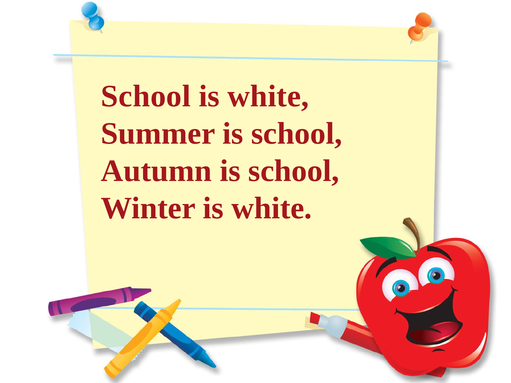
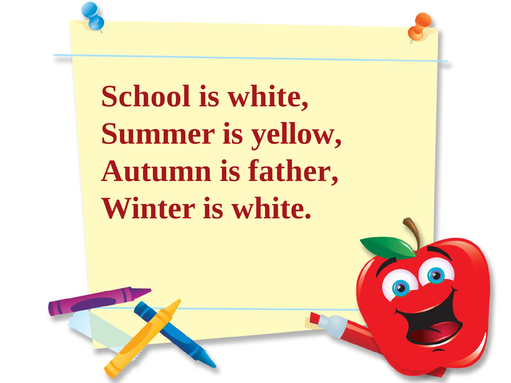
Summer is school: school -> yellow
Autumn is school: school -> father
